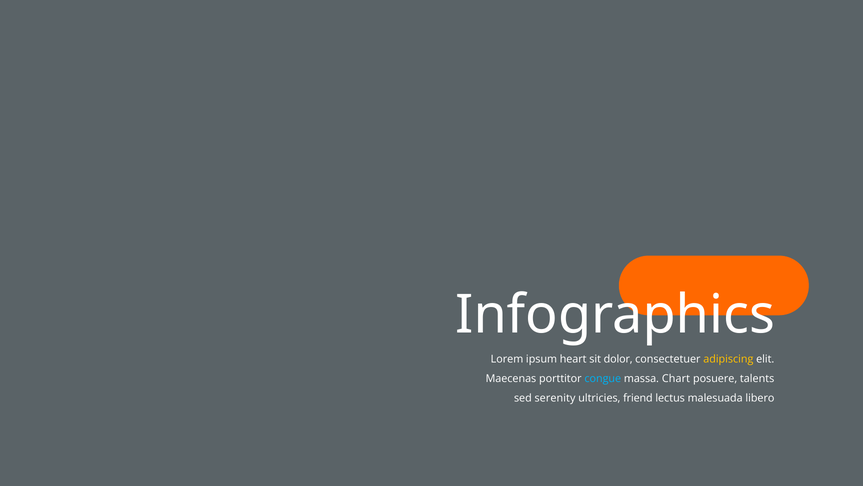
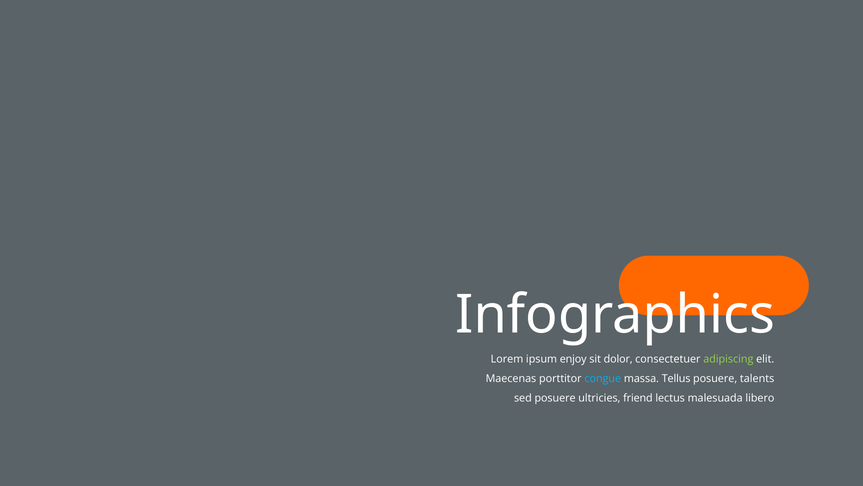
heart: heart -> enjoy
adipiscing colour: yellow -> light green
Chart: Chart -> Tellus
sed serenity: serenity -> posuere
